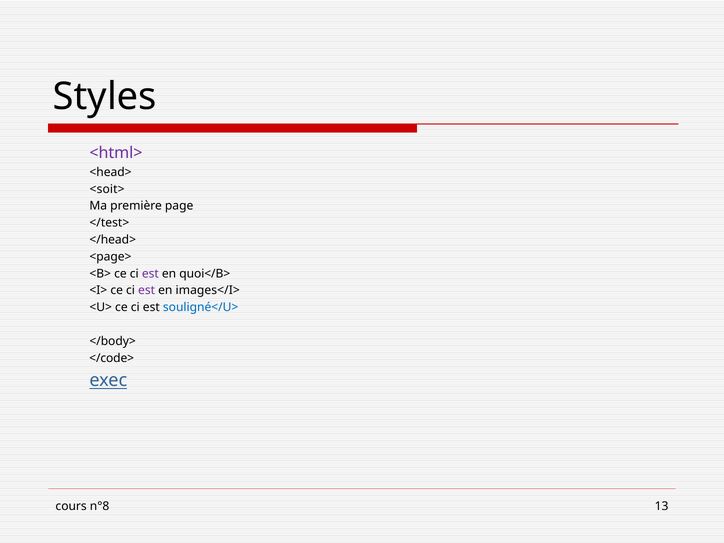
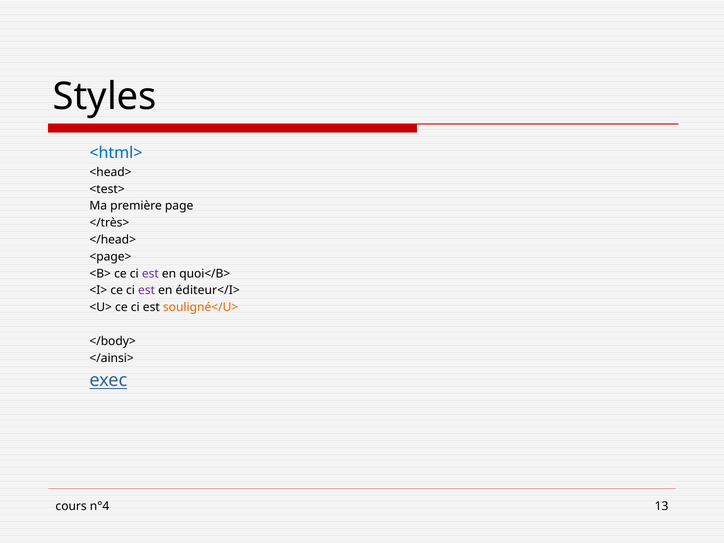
<html> colour: purple -> blue
<soit>: <soit> -> <test>
</test>: </test> -> </très>
images</I>: images</I> -> éditeur</I>
souligné</U> colour: blue -> orange
</code>: </code> -> </ainsi>
n°8: n°8 -> n°4
